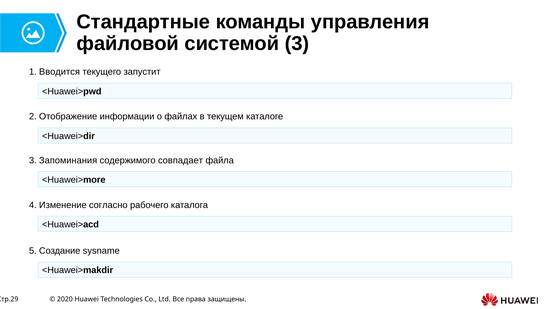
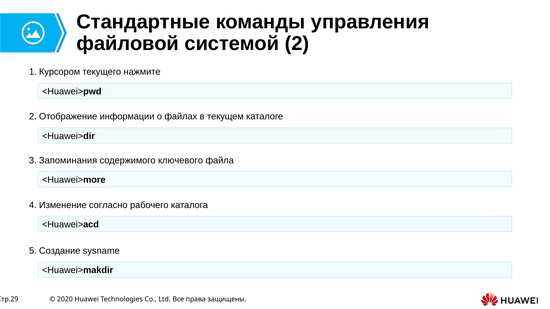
системой 3: 3 -> 2
Вводится: Вводится -> Курсором
запустит: запустит -> нажмите
совпадает: совпадает -> ключевого
